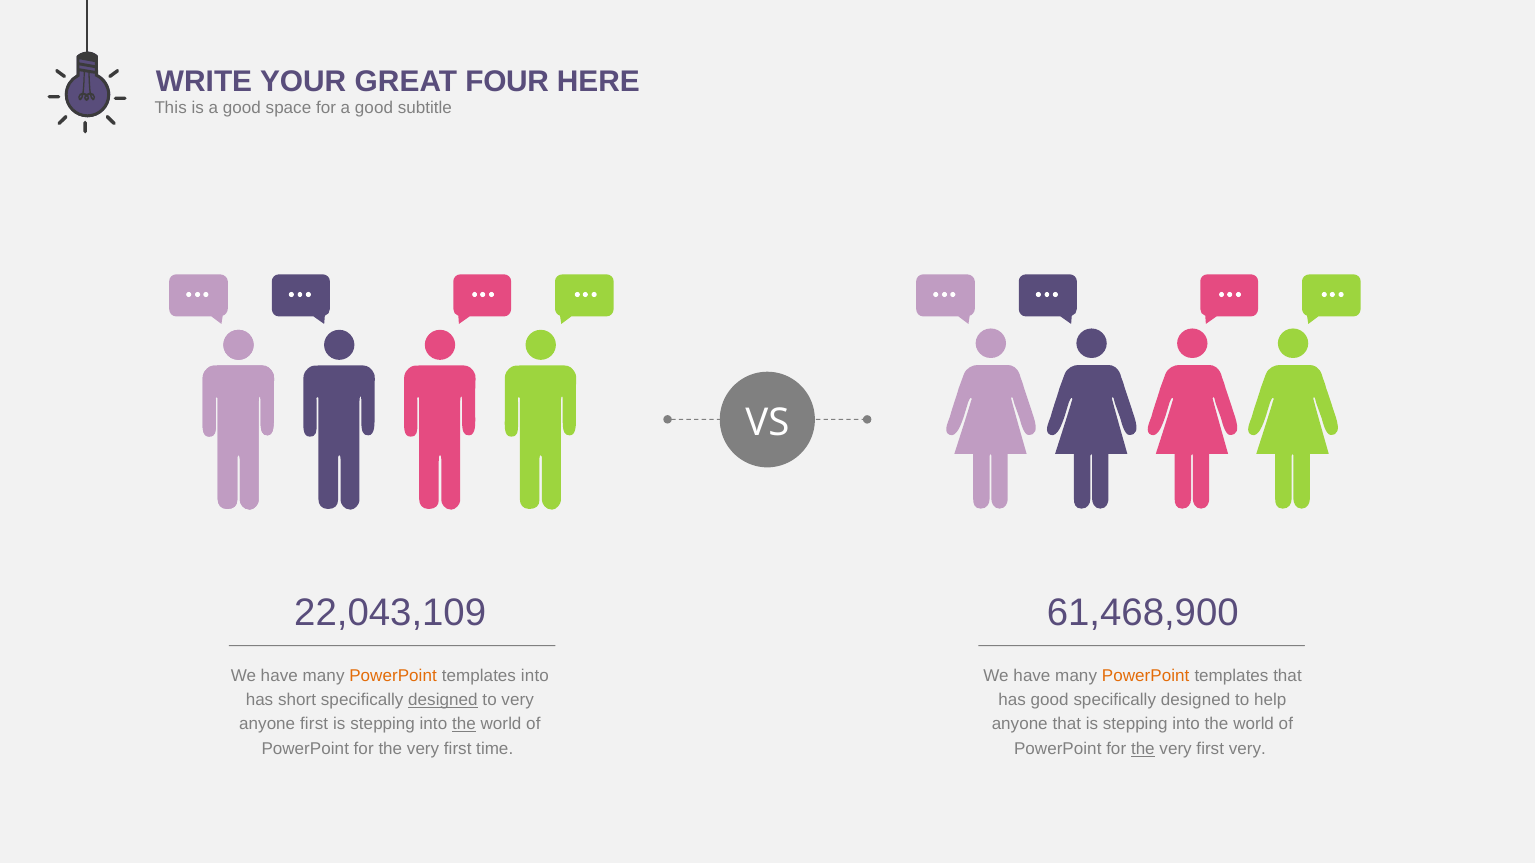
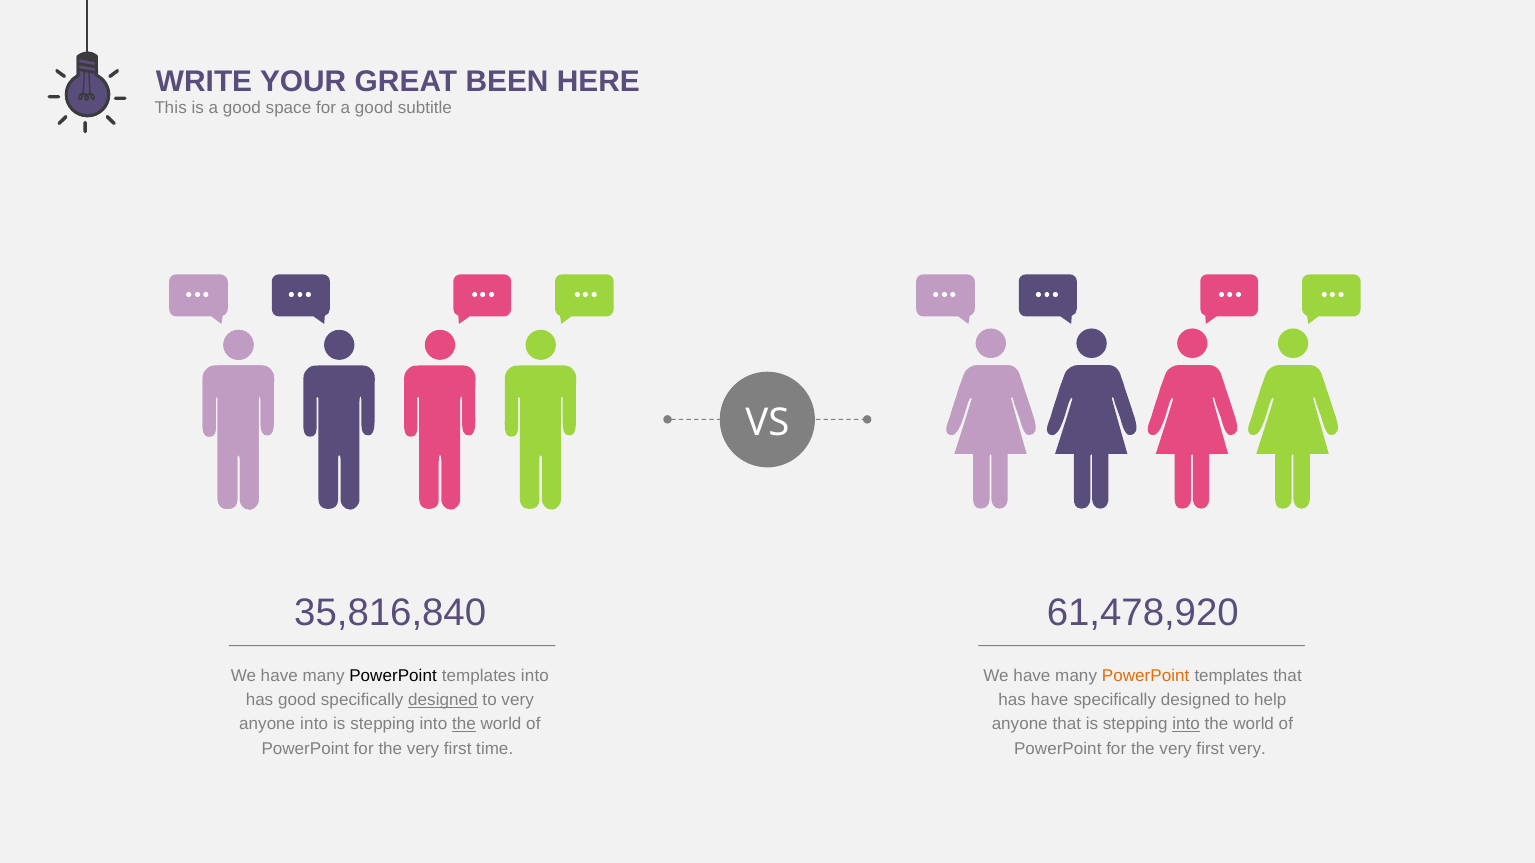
FOUR: FOUR -> BEEN
22,043,109: 22,043,109 -> 35,816,840
61,468,900: 61,468,900 -> 61,478,920
PowerPoint at (393, 676) colour: orange -> black
has short: short -> good
has good: good -> have
anyone first: first -> into
into at (1186, 724) underline: none -> present
the at (1143, 749) underline: present -> none
